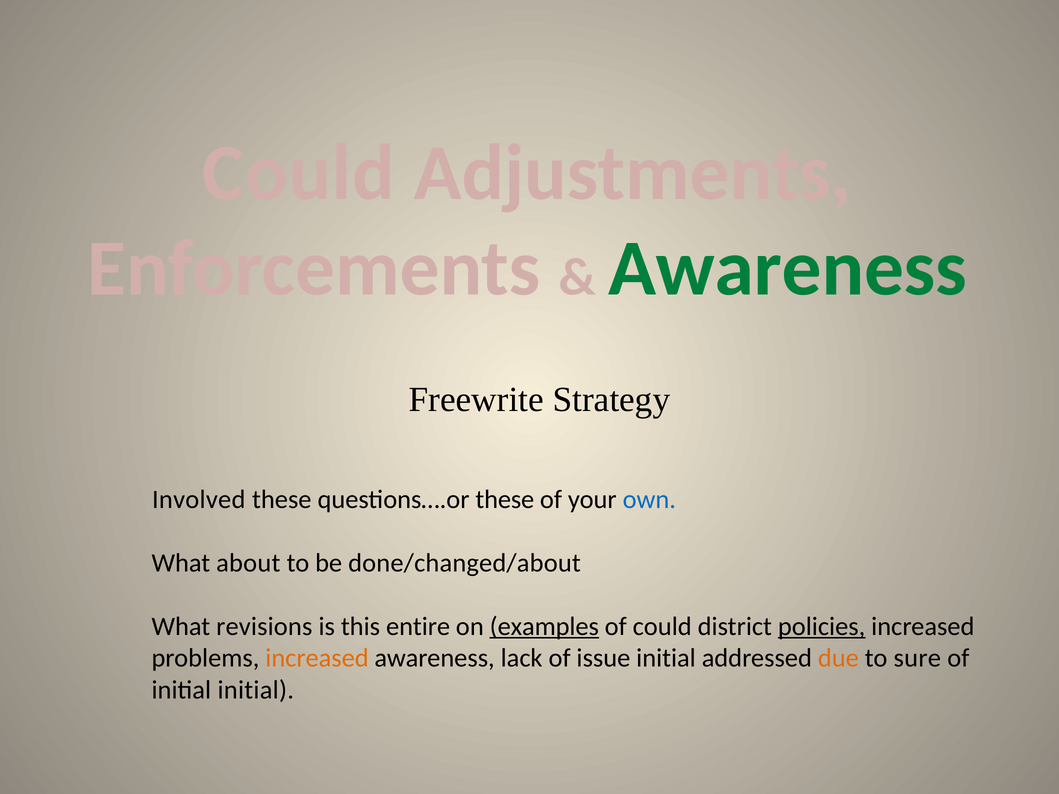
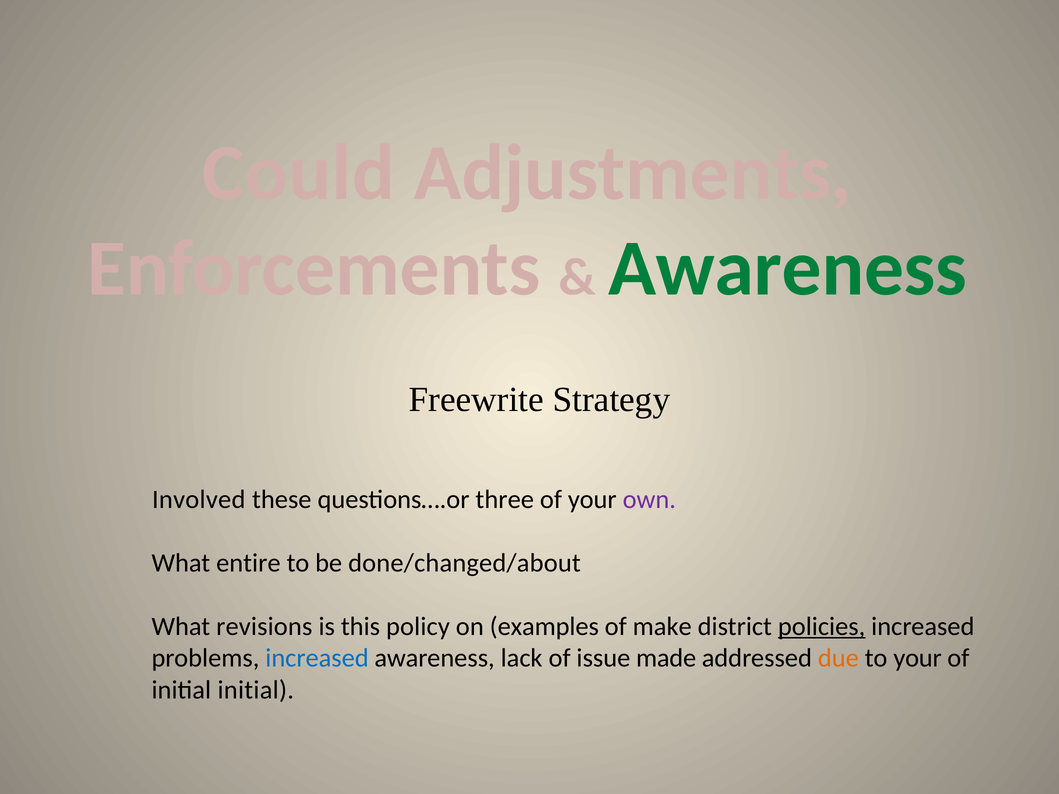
questions….or these: these -> three
own colour: blue -> purple
about: about -> entire
entire: entire -> policy
examples underline: present -> none
of could: could -> make
increased at (317, 658) colour: orange -> blue
issue initial: initial -> made
to sure: sure -> your
